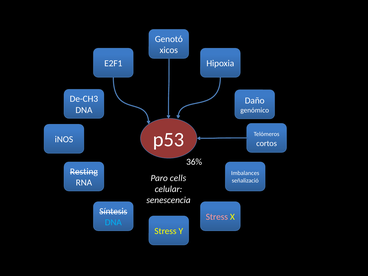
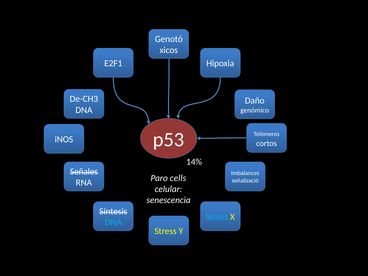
36%: 36% -> 14%
Resting: Resting -> Señales
Stress at (217, 217) colour: pink -> light blue
